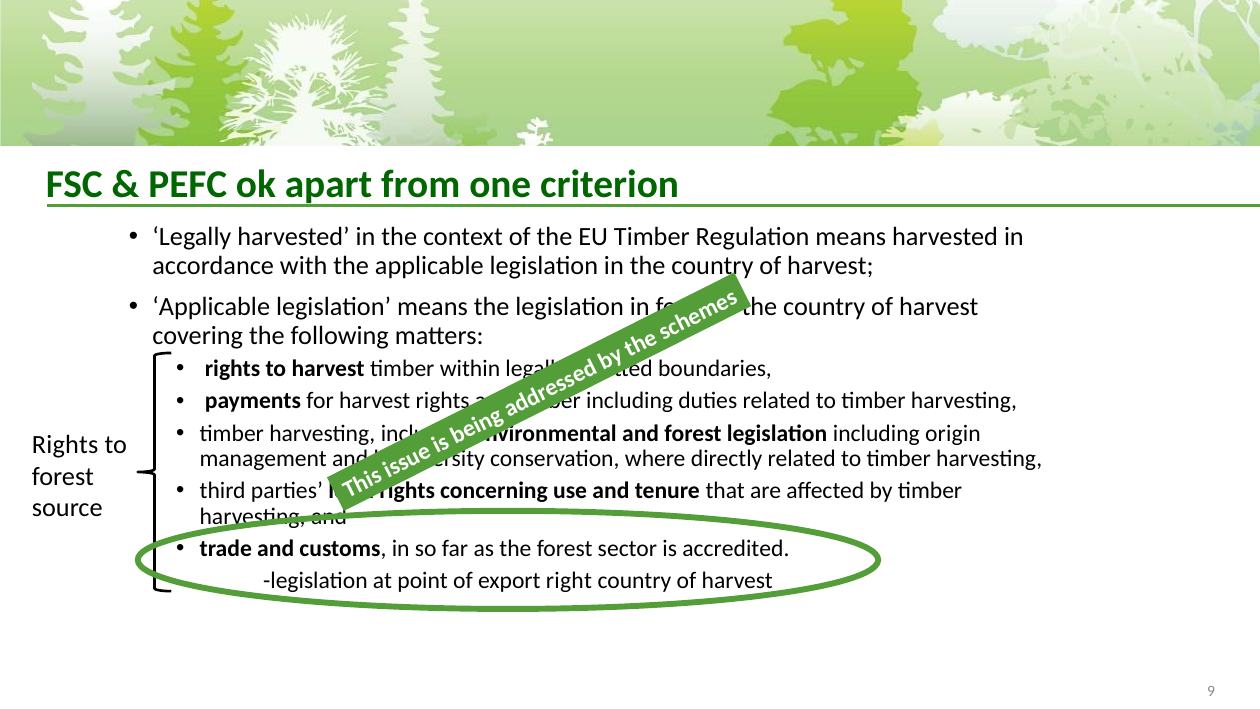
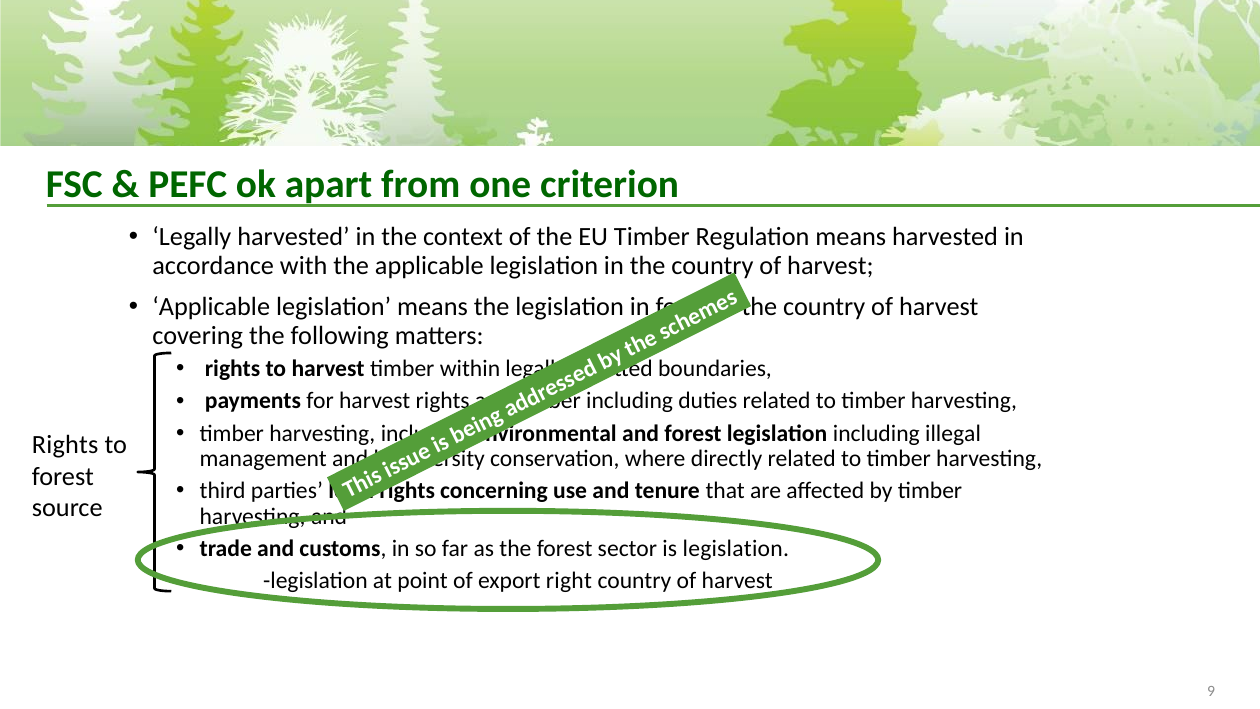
origin: origin -> illegal
is accredited: accredited -> legislation
